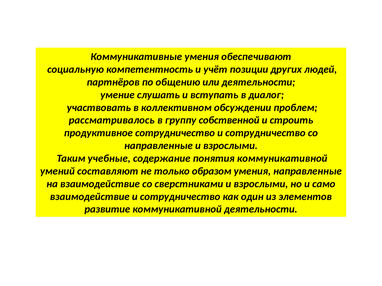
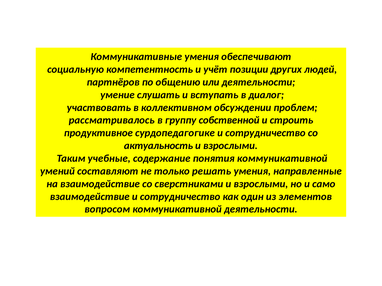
продуктивное сотрудничество: сотрудничество -> сурдопедагогике
направленные at (158, 146): направленные -> актуальность
образом: образом -> решать
развитие: развитие -> вопросом
